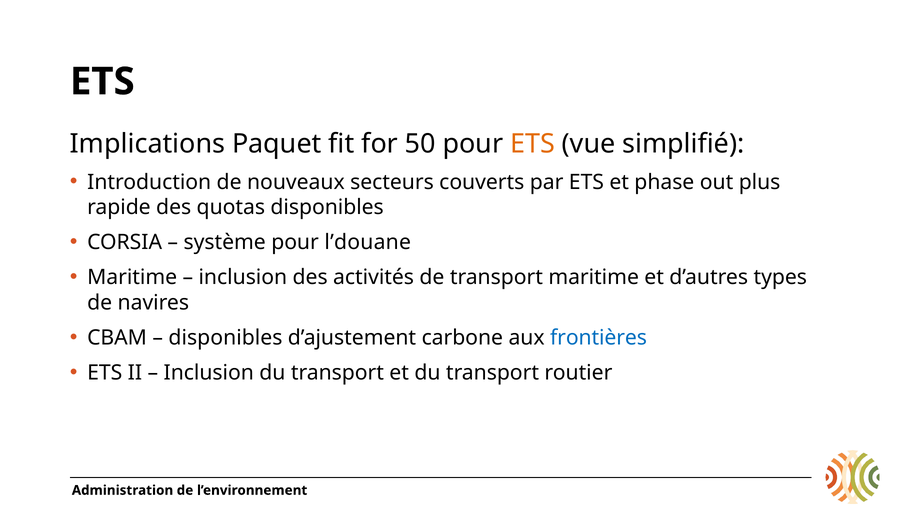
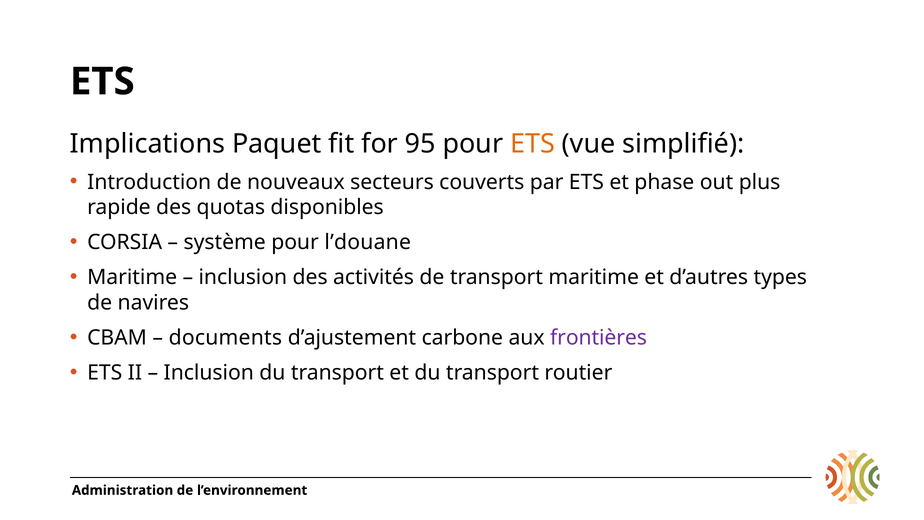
50: 50 -> 95
disponibles at (225, 338): disponibles -> documents
frontières colour: blue -> purple
